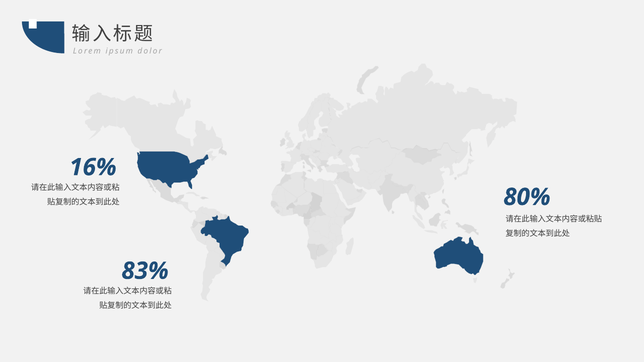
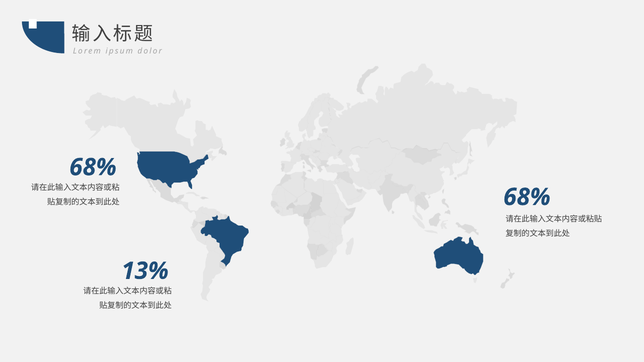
16% at (93, 167): 16% -> 68%
80% at (527, 197): 80% -> 68%
83%: 83% -> 13%
